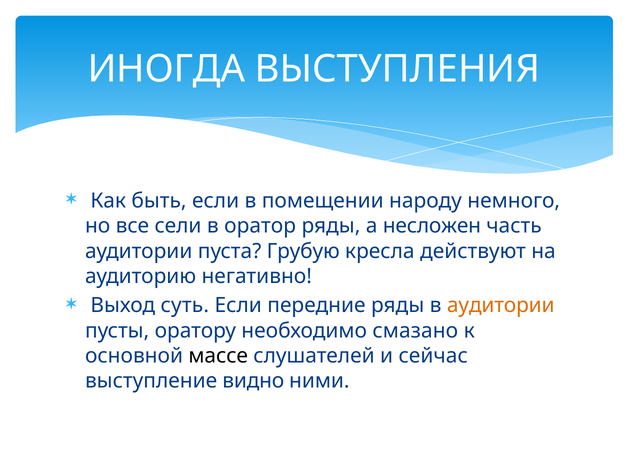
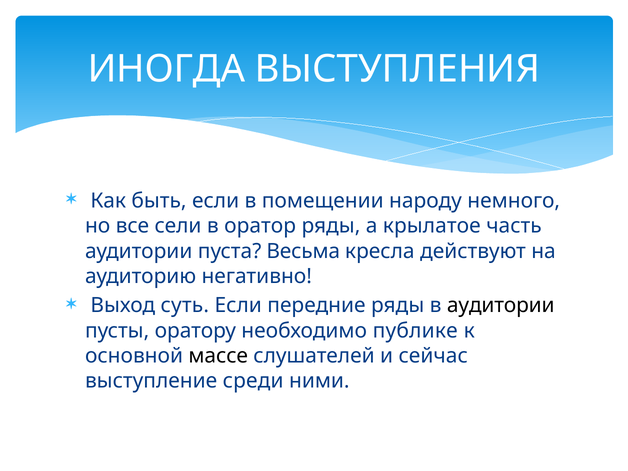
несложен: несложен -> крылатое
Грубую: Грубую -> Весьма
аудитории at (501, 306) colour: orange -> black
смазано: смазано -> публике
видно: видно -> среди
